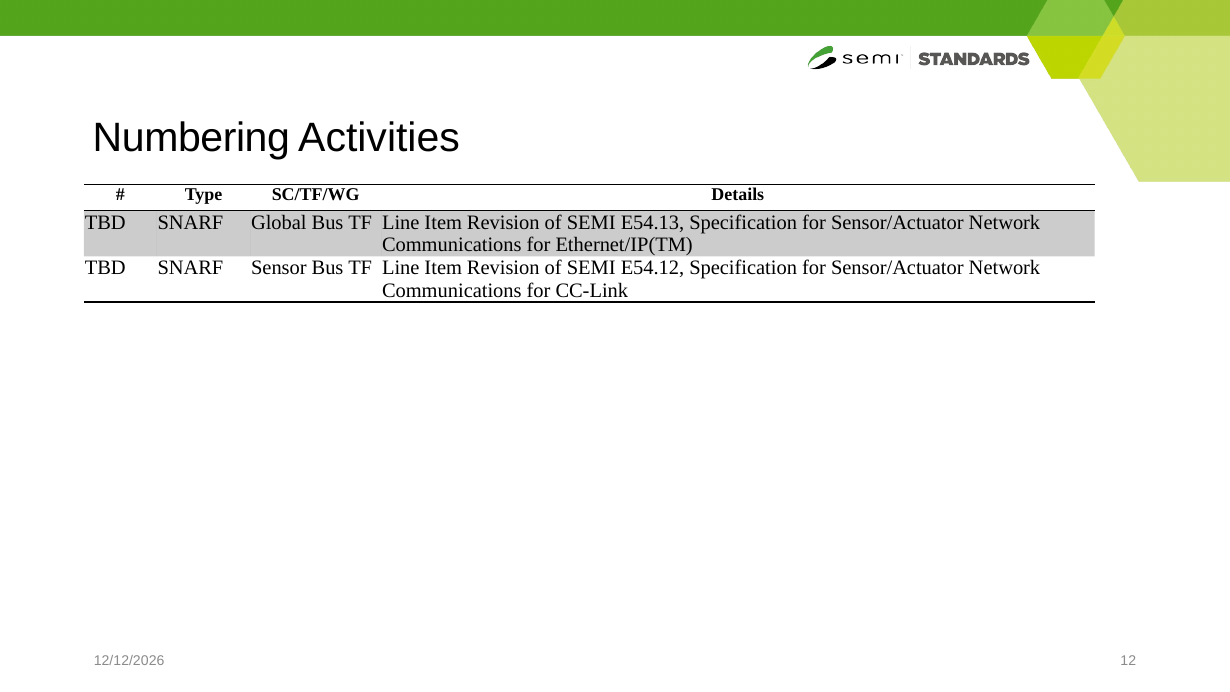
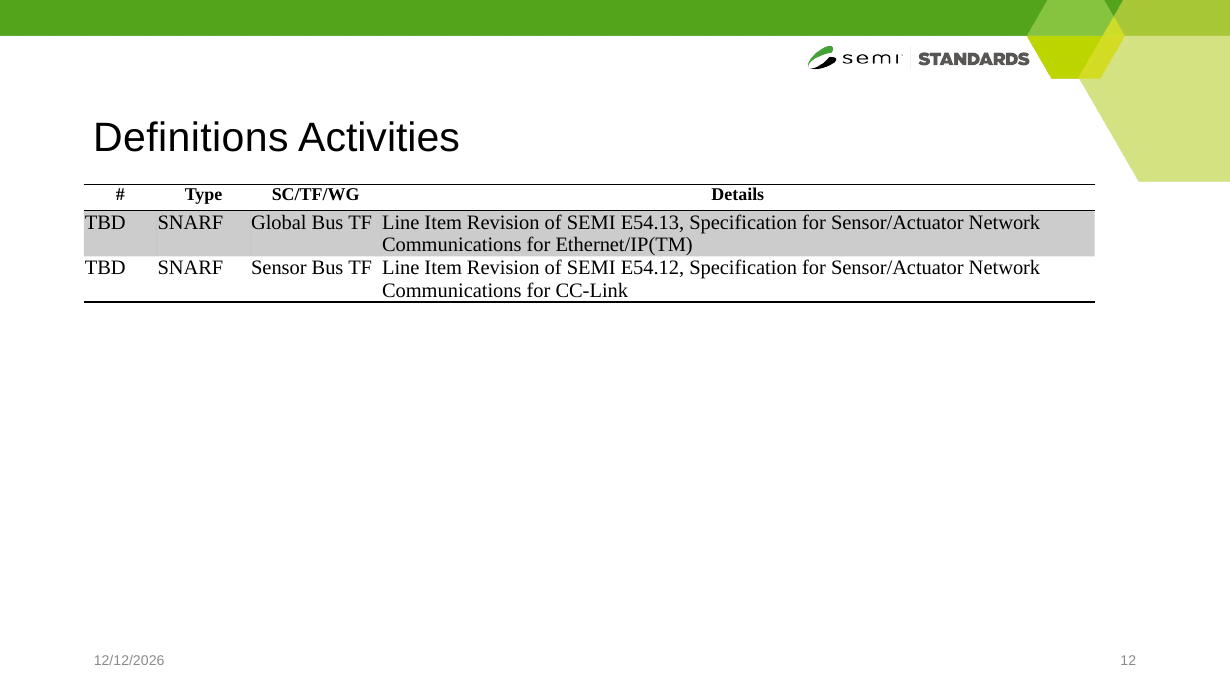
Numbering: Numbering -> Definitions
